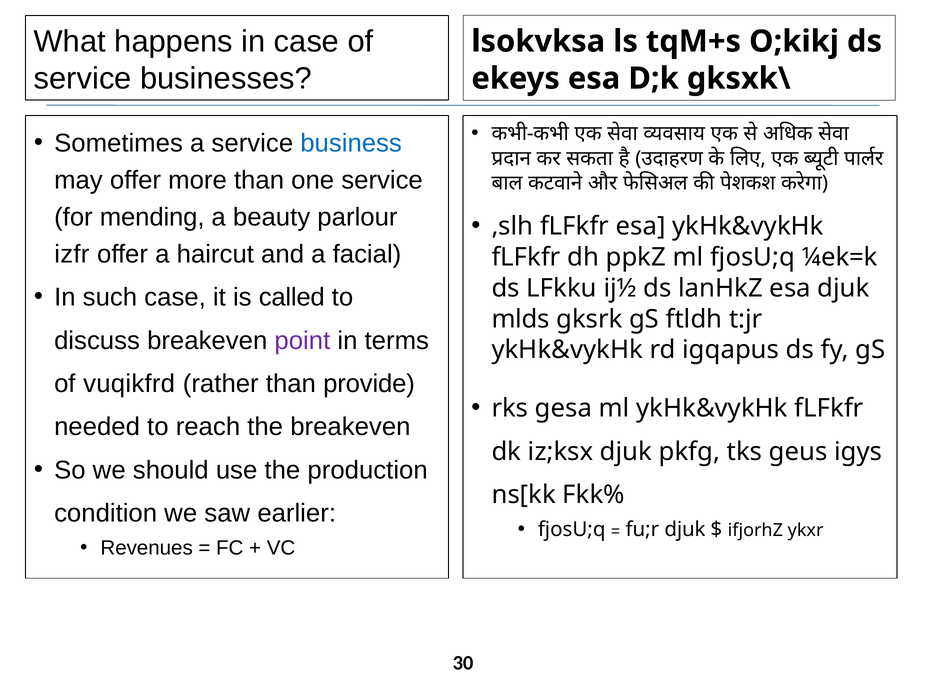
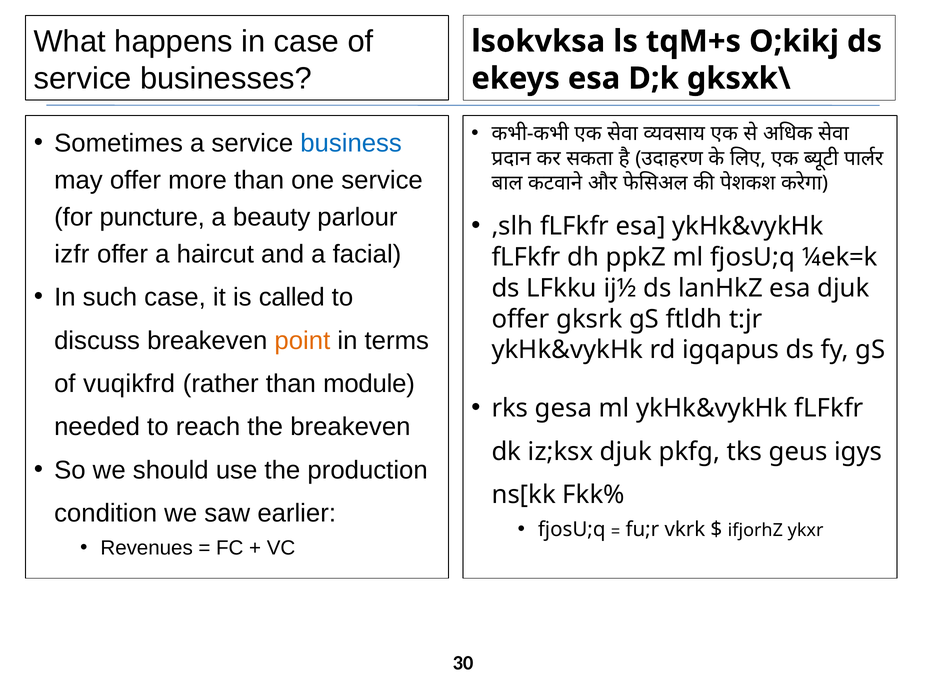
mending: mending -> puncture
mlds at (521, 319): mlds -> offer
point colour: purple -> orange
provide: provide -> module
fu;r djuk: djuk -> vkrk
